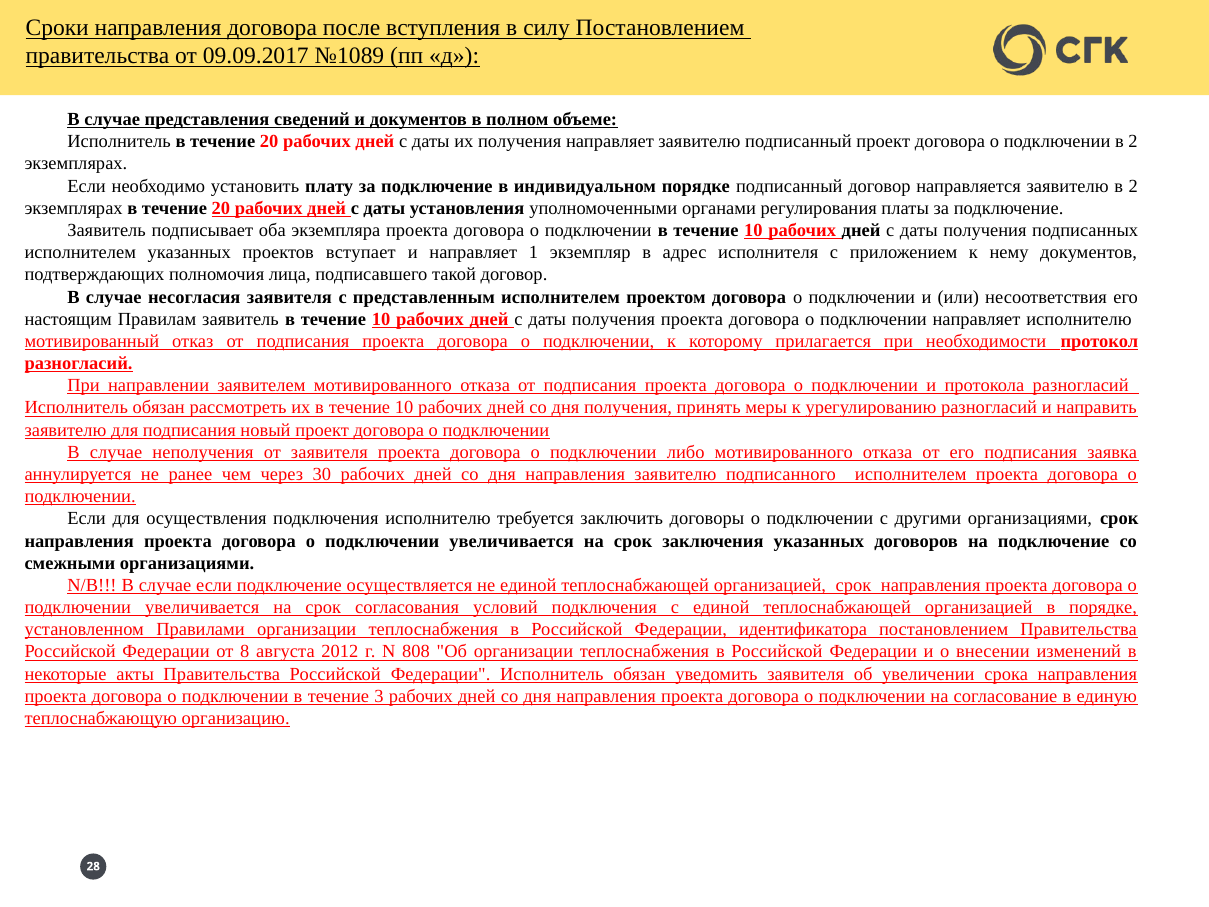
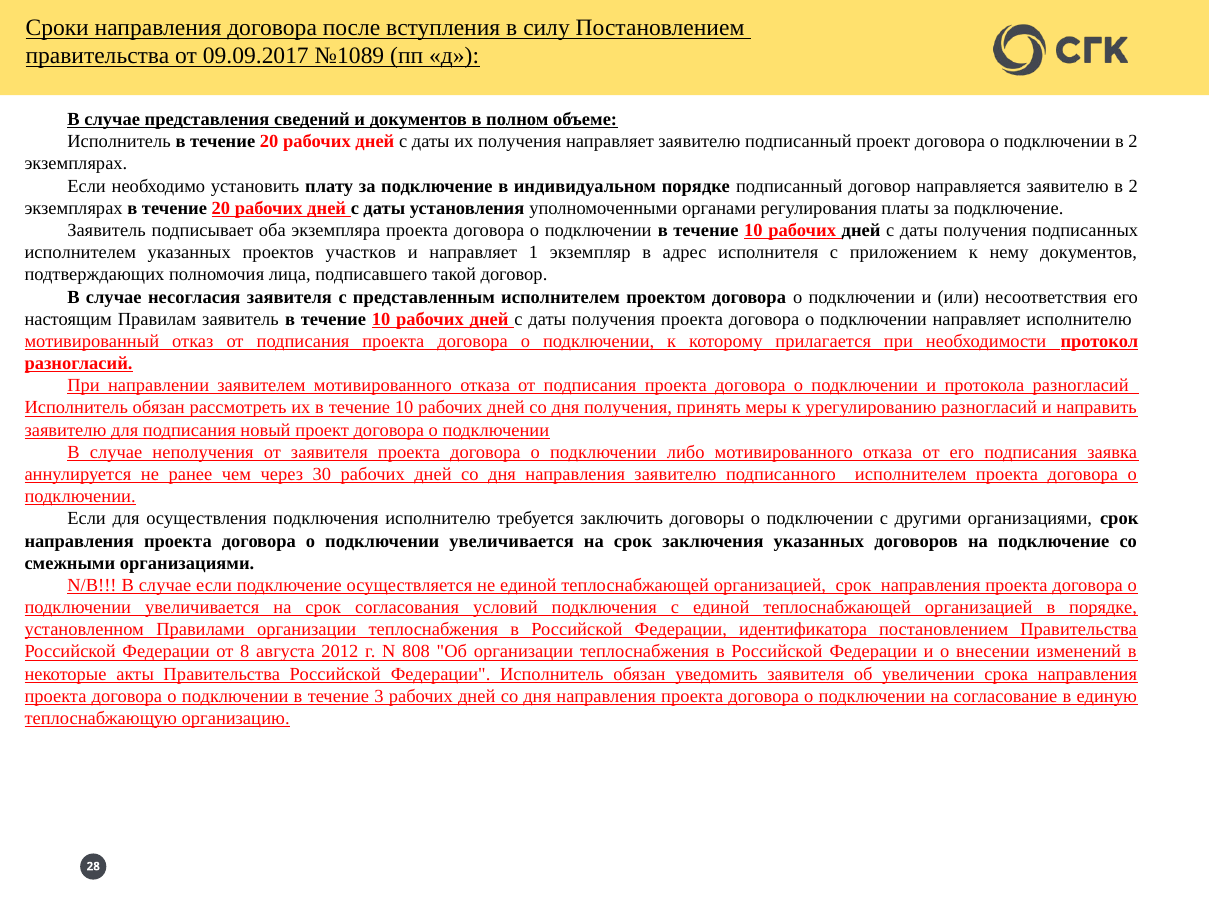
вступает: вступает -> участков
